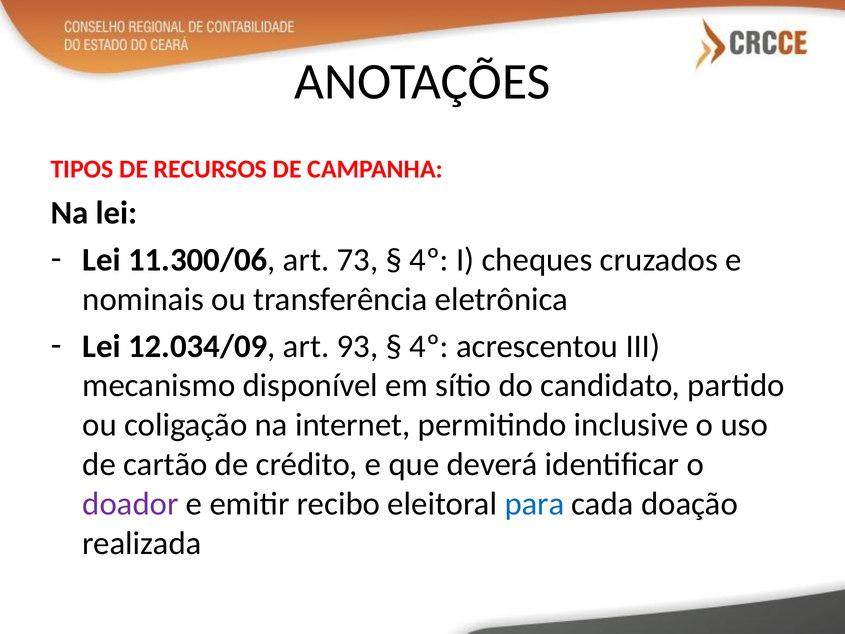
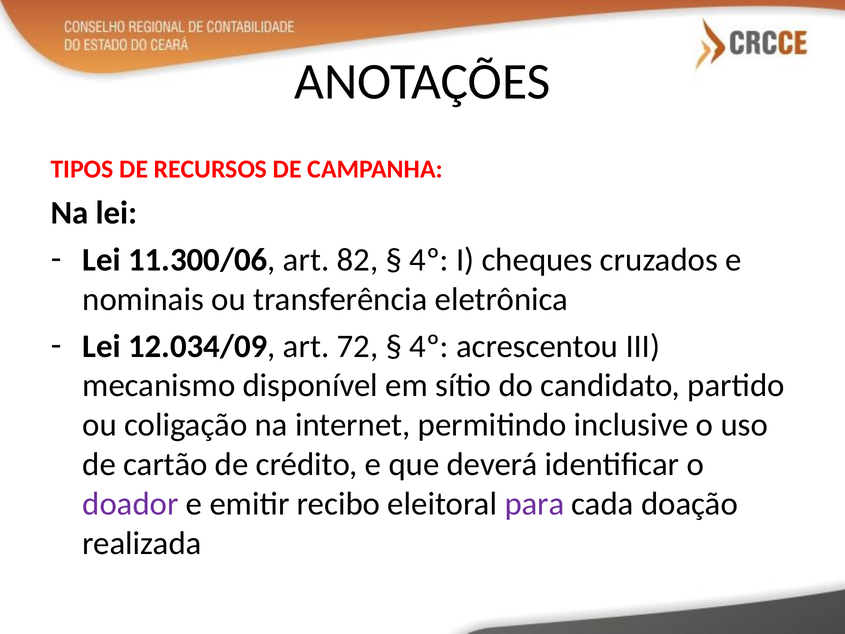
73: 73 -> 82
93: 93 -> 72
para colour: blue -> purple
